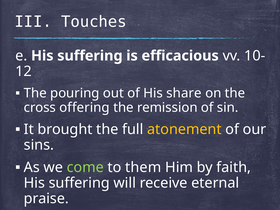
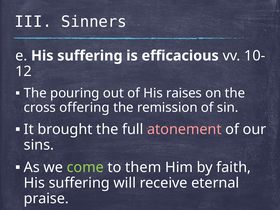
Touches: Touches -> Sinners
share: share -> raises
atonement colour: yellow -> pink
